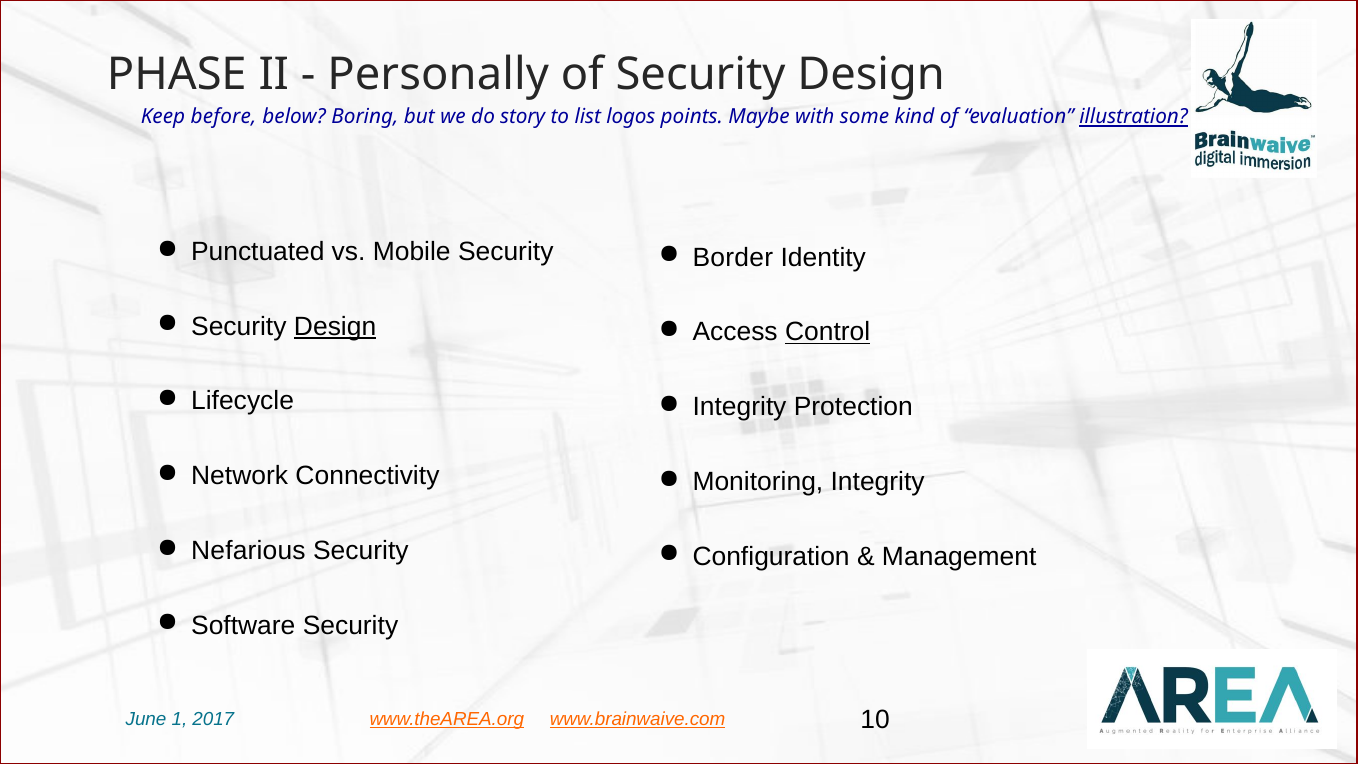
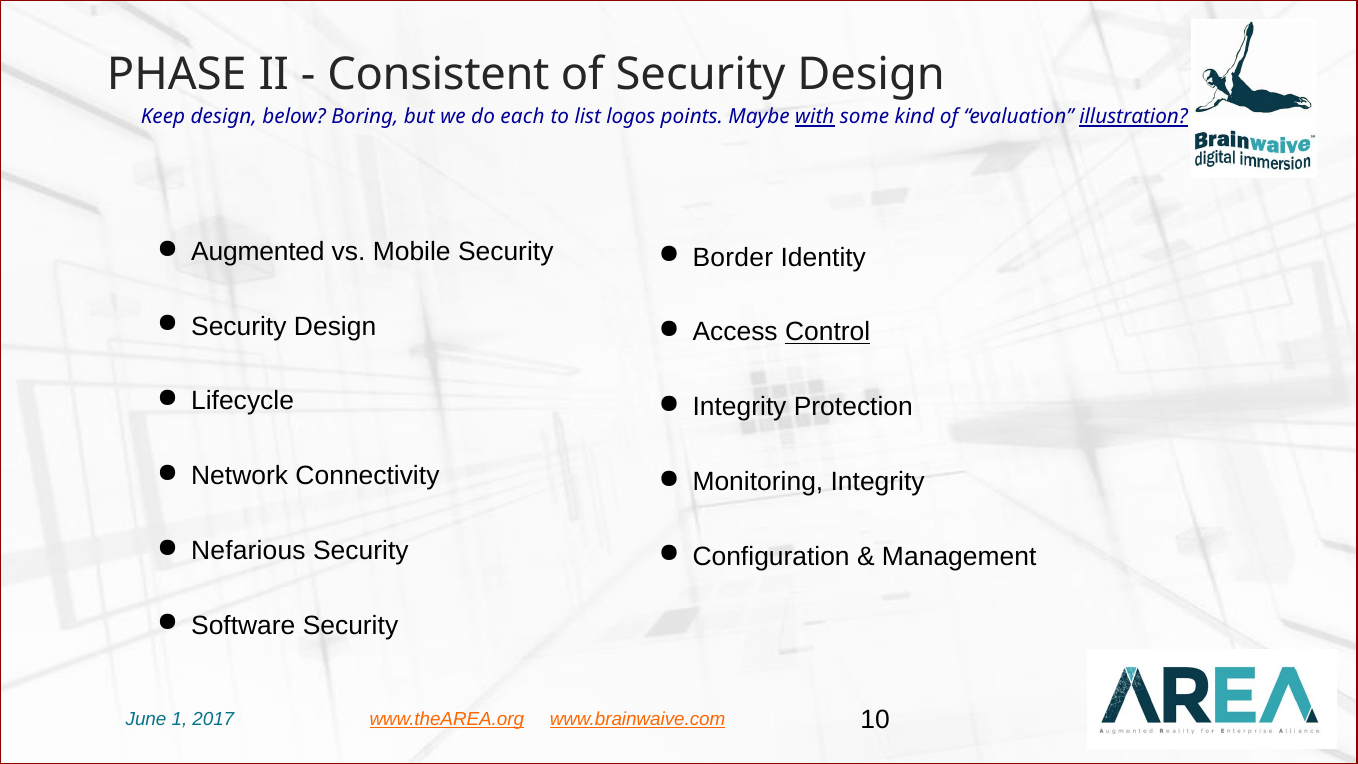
Personally: Personally -> Consistent
Keep before: before -> design
story: story -> each
with underline: none -> present
Punctuated: Punctuated -> Augmented
Design at (335, 326) underline: present -> none
